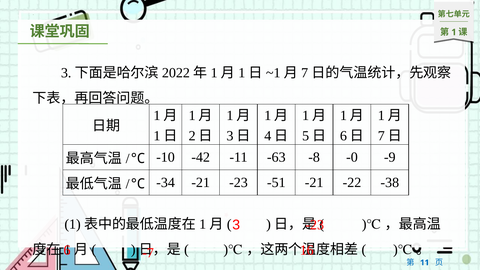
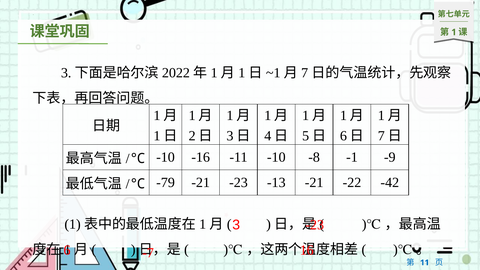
-42: -42 -> -16
-11 -63: -63 -> -10
-0: -0 -> -1
-34: -34 -> -79
-51: -51 -> -13
-38: -38 -> -42
